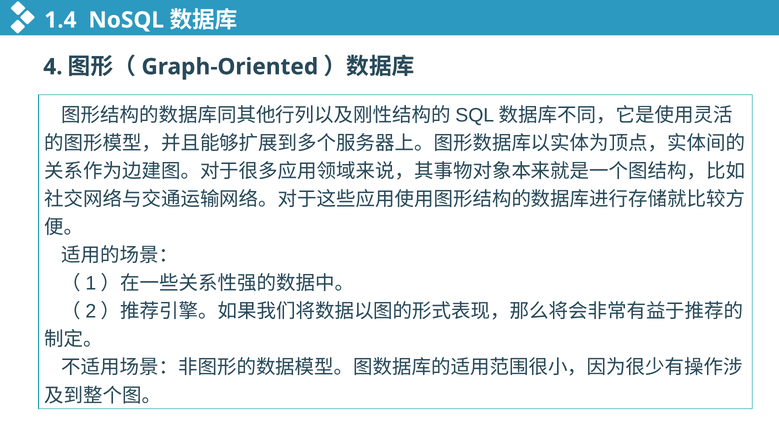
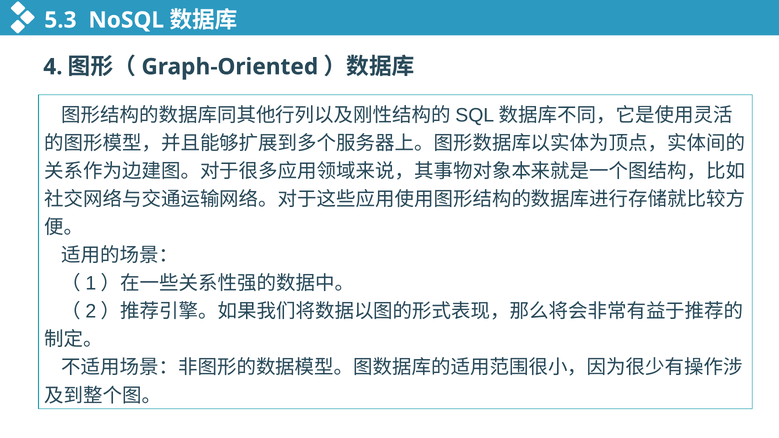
1.4: 1.4 -> 5.3
